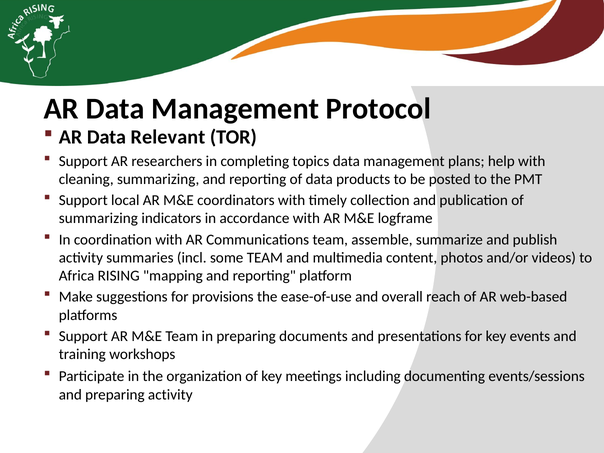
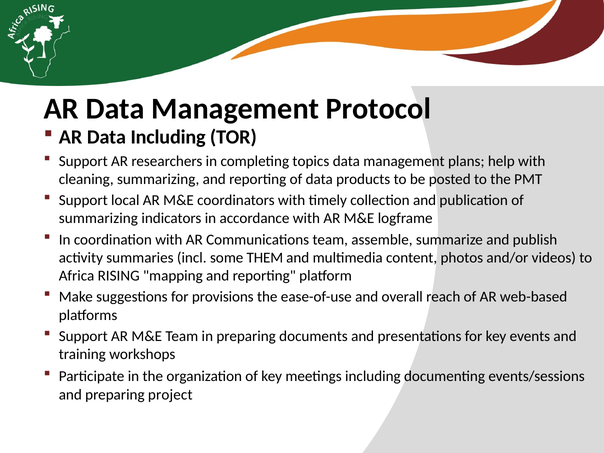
Data Relevant: Relevant -> Including
some TEAM: TEAM -> THEM
preparing activity: activity -> project
